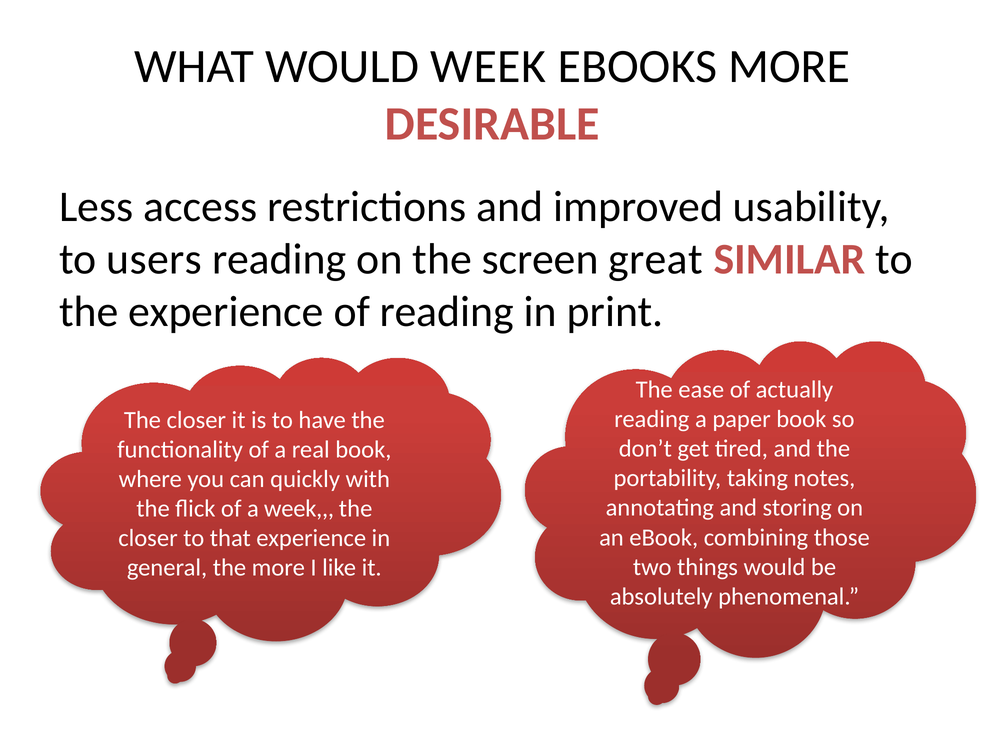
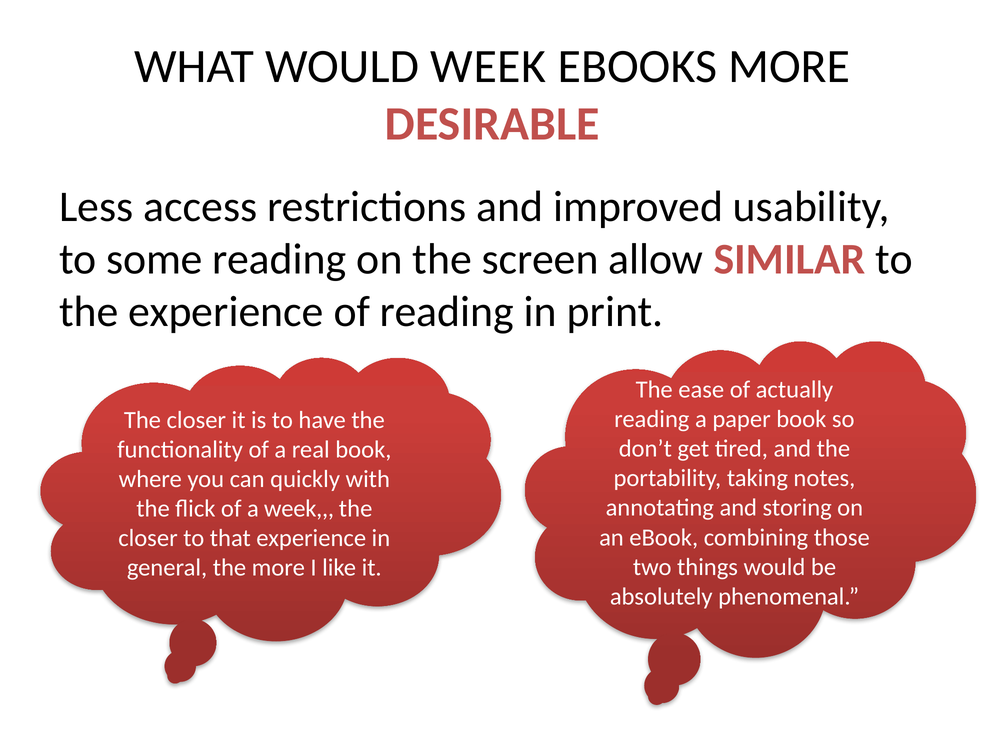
users: users -> some
great: great -> allow
